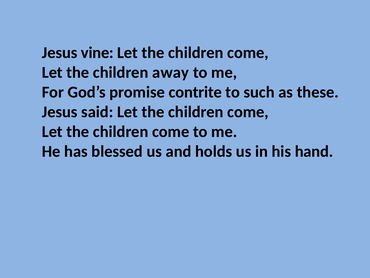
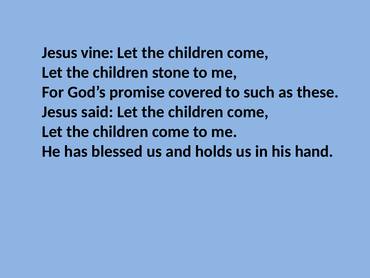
away: away -> stone
contrite: contrite -> covered
